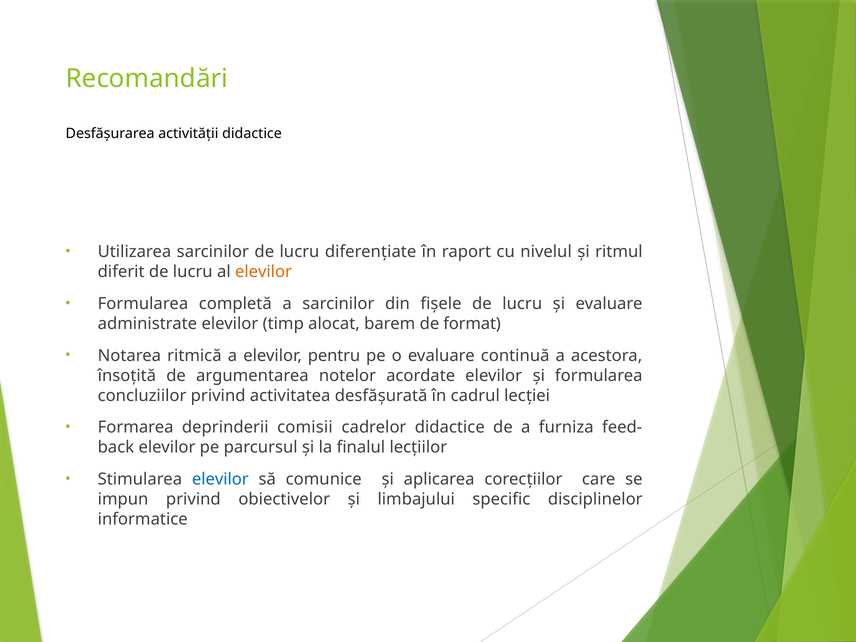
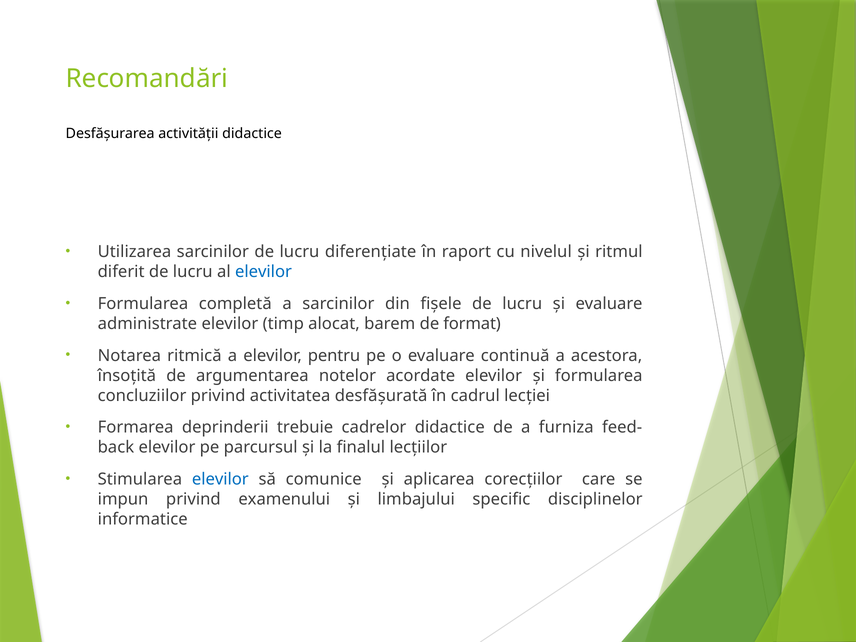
elevilor at (263, 272) colour: orange -> blue
comisii: comisii -> trebuie
obiectivelor: obiectivelor -> examenului
